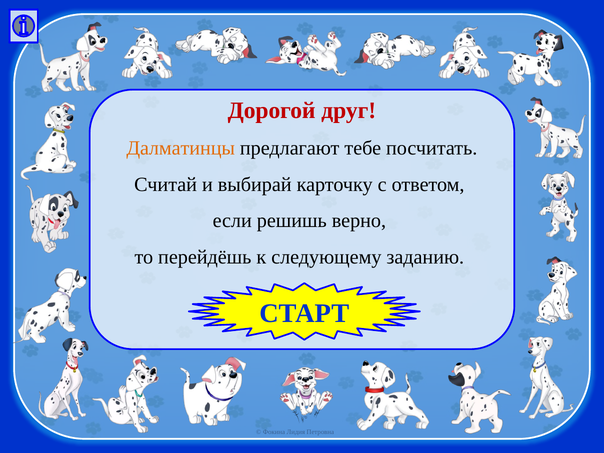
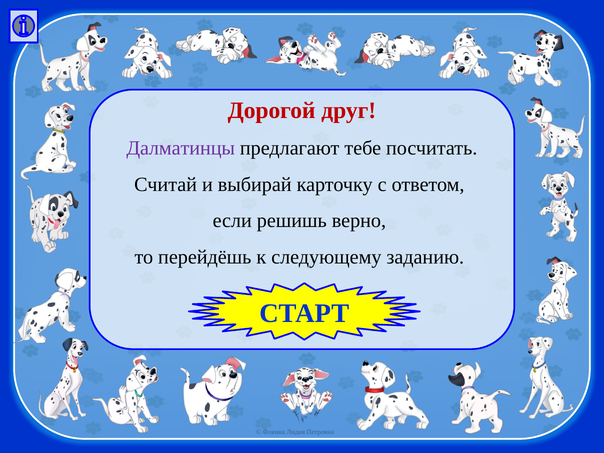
Далматинцы colour: orange -> purple
